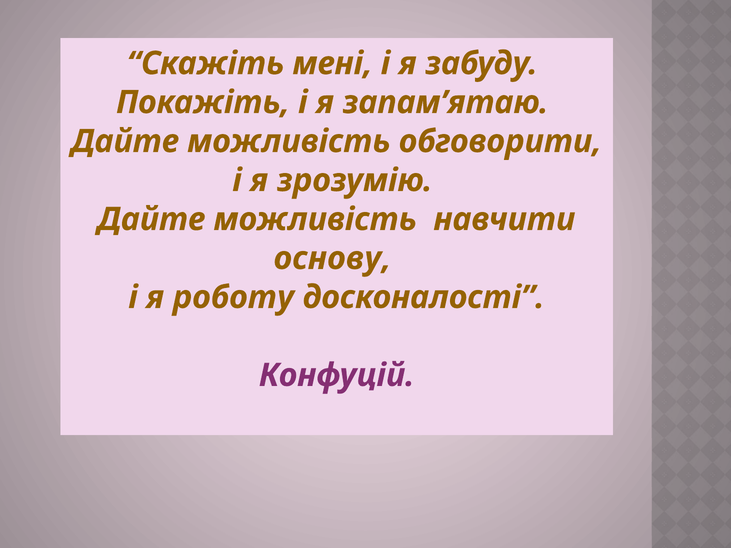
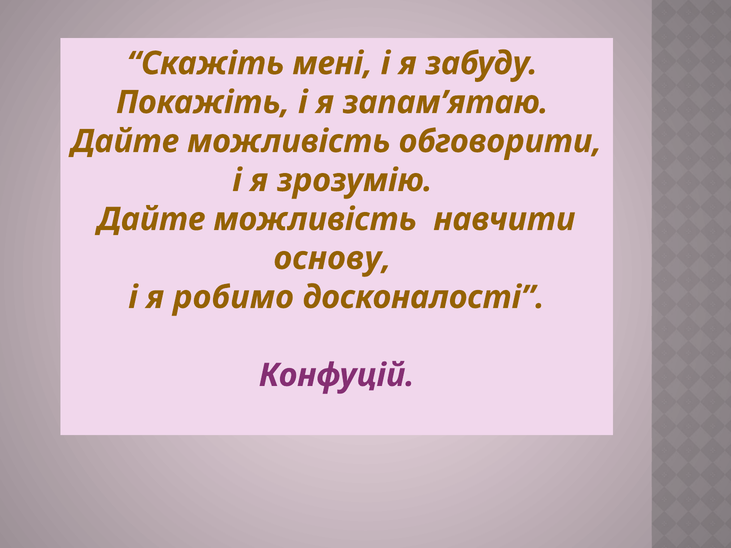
роботу: роботу -> робимо
